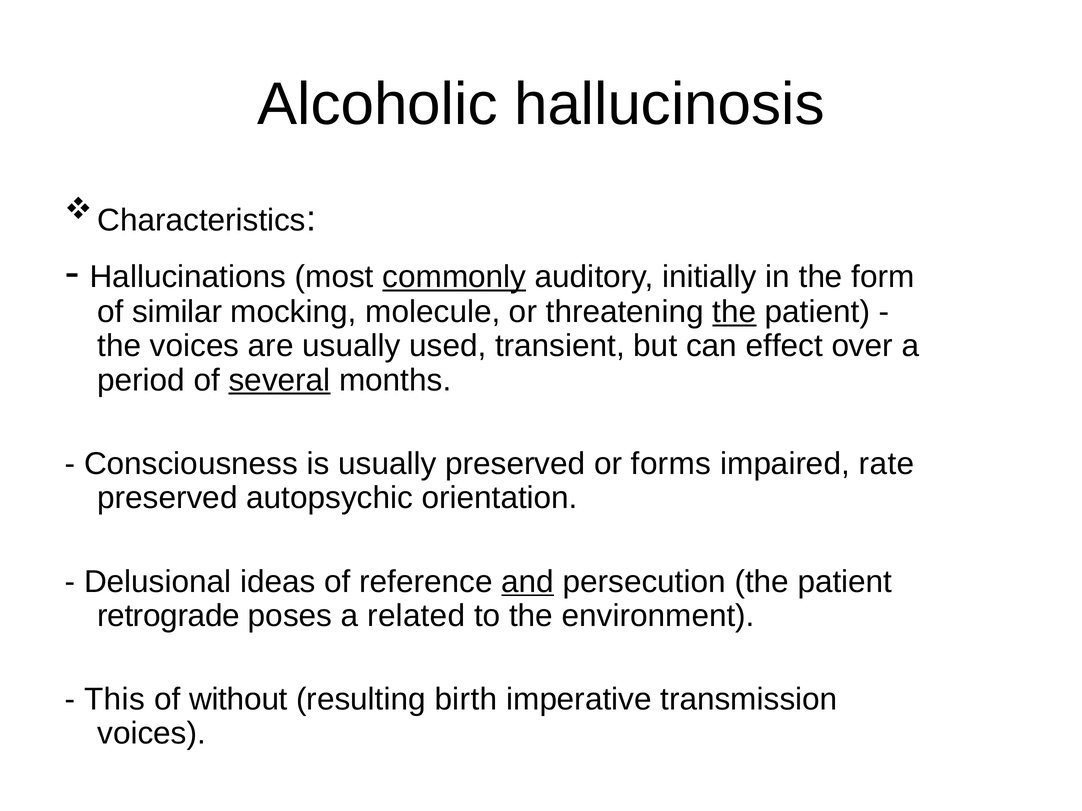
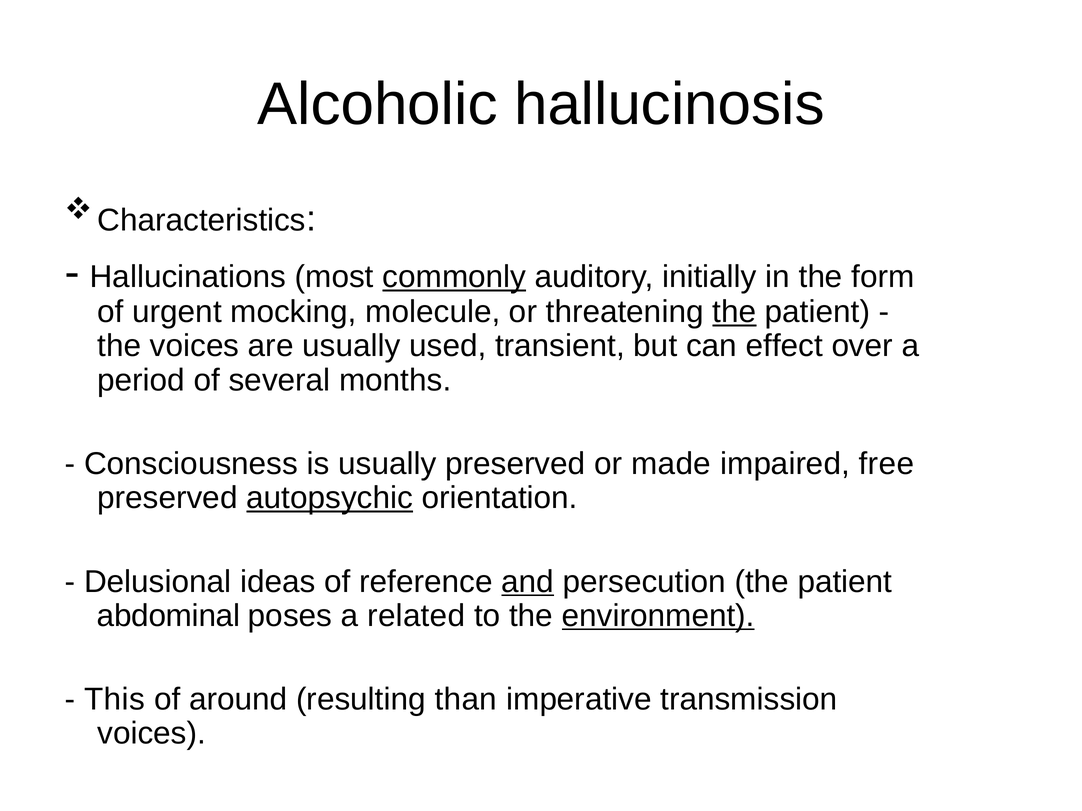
similar: similar -> urgent
several underline: present -> none
forms: forms -> made
rate: rate -> free
autopsychic underline: none -> present
retrograde: retrograde -> abdominal
environment underline: none -> present
without: without -> around
birth: birth -> than
